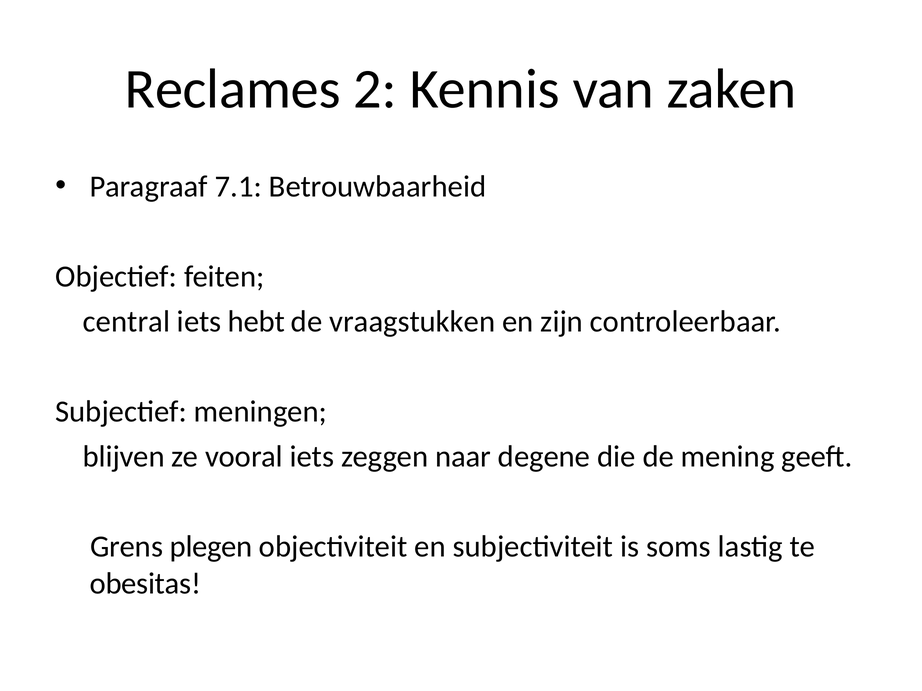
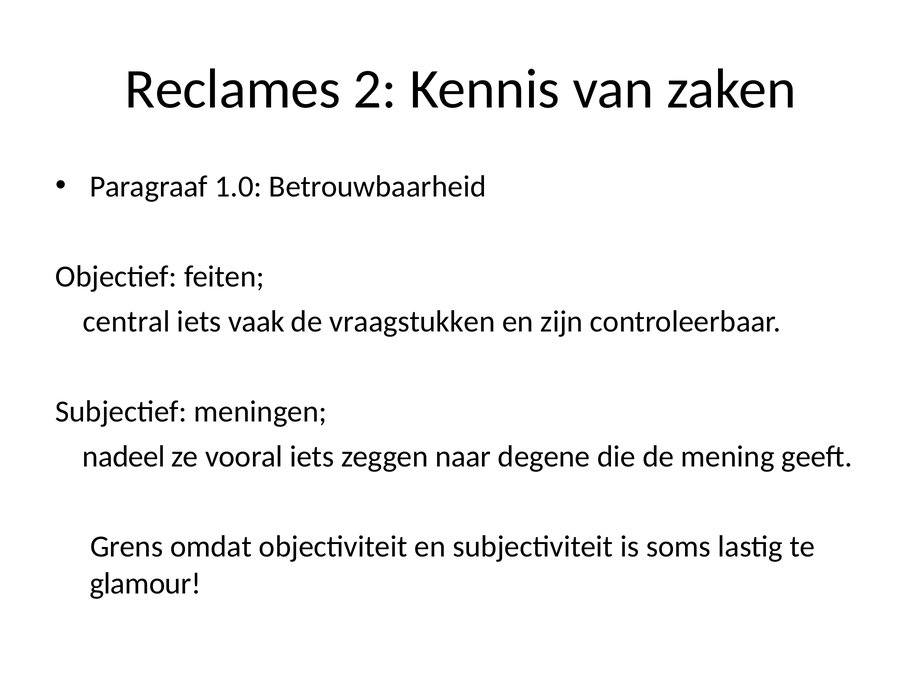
7.1: 7.1 -> 1.0
hebt: hebt -> vaak
blijven: blijven -> nadeel
plegen: plegen -> omdat
obesitas: obesitas -> glamour
